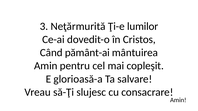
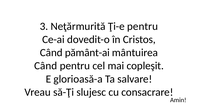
Ţi-e lumilor: lumilor -> pentru
Amin at (46, 66): Amin -> Când
